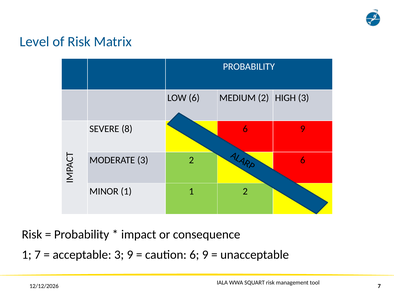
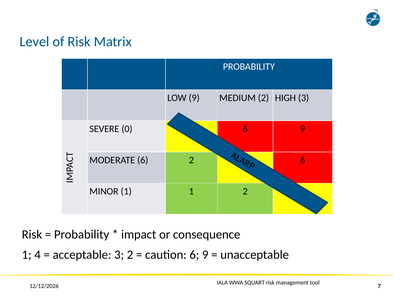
LOW 6: 6 -> 9
8: 8 -> 0
MODERATE 3: 3 -> 6
1 7: 7 -> 4
3 9: 9 -> 2
